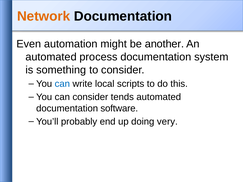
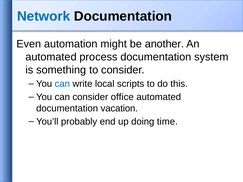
Network colour: orange -> blue
tends: tends -> office
software: software -> vacation
very: very -> time
